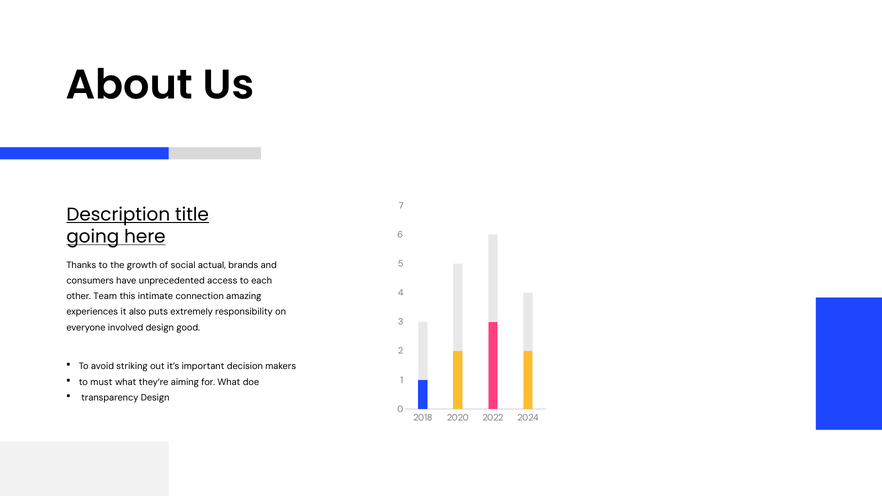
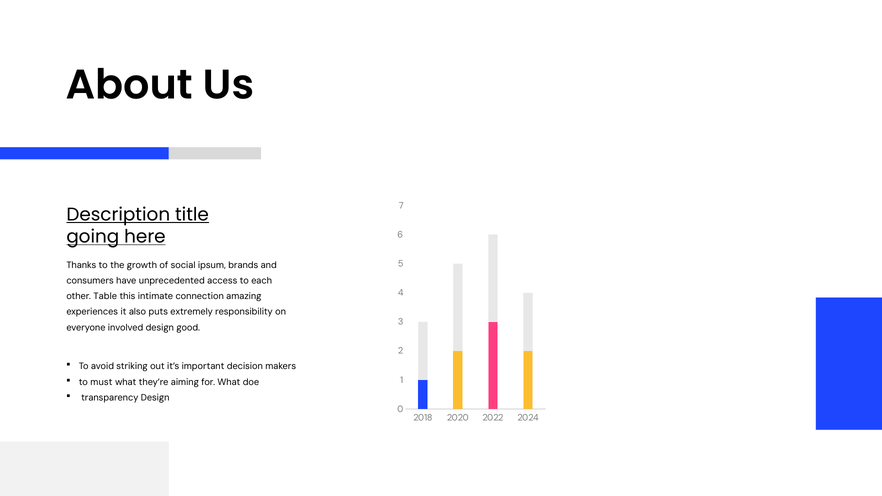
actual: actual -> ipsum
Team: Team -> Table
